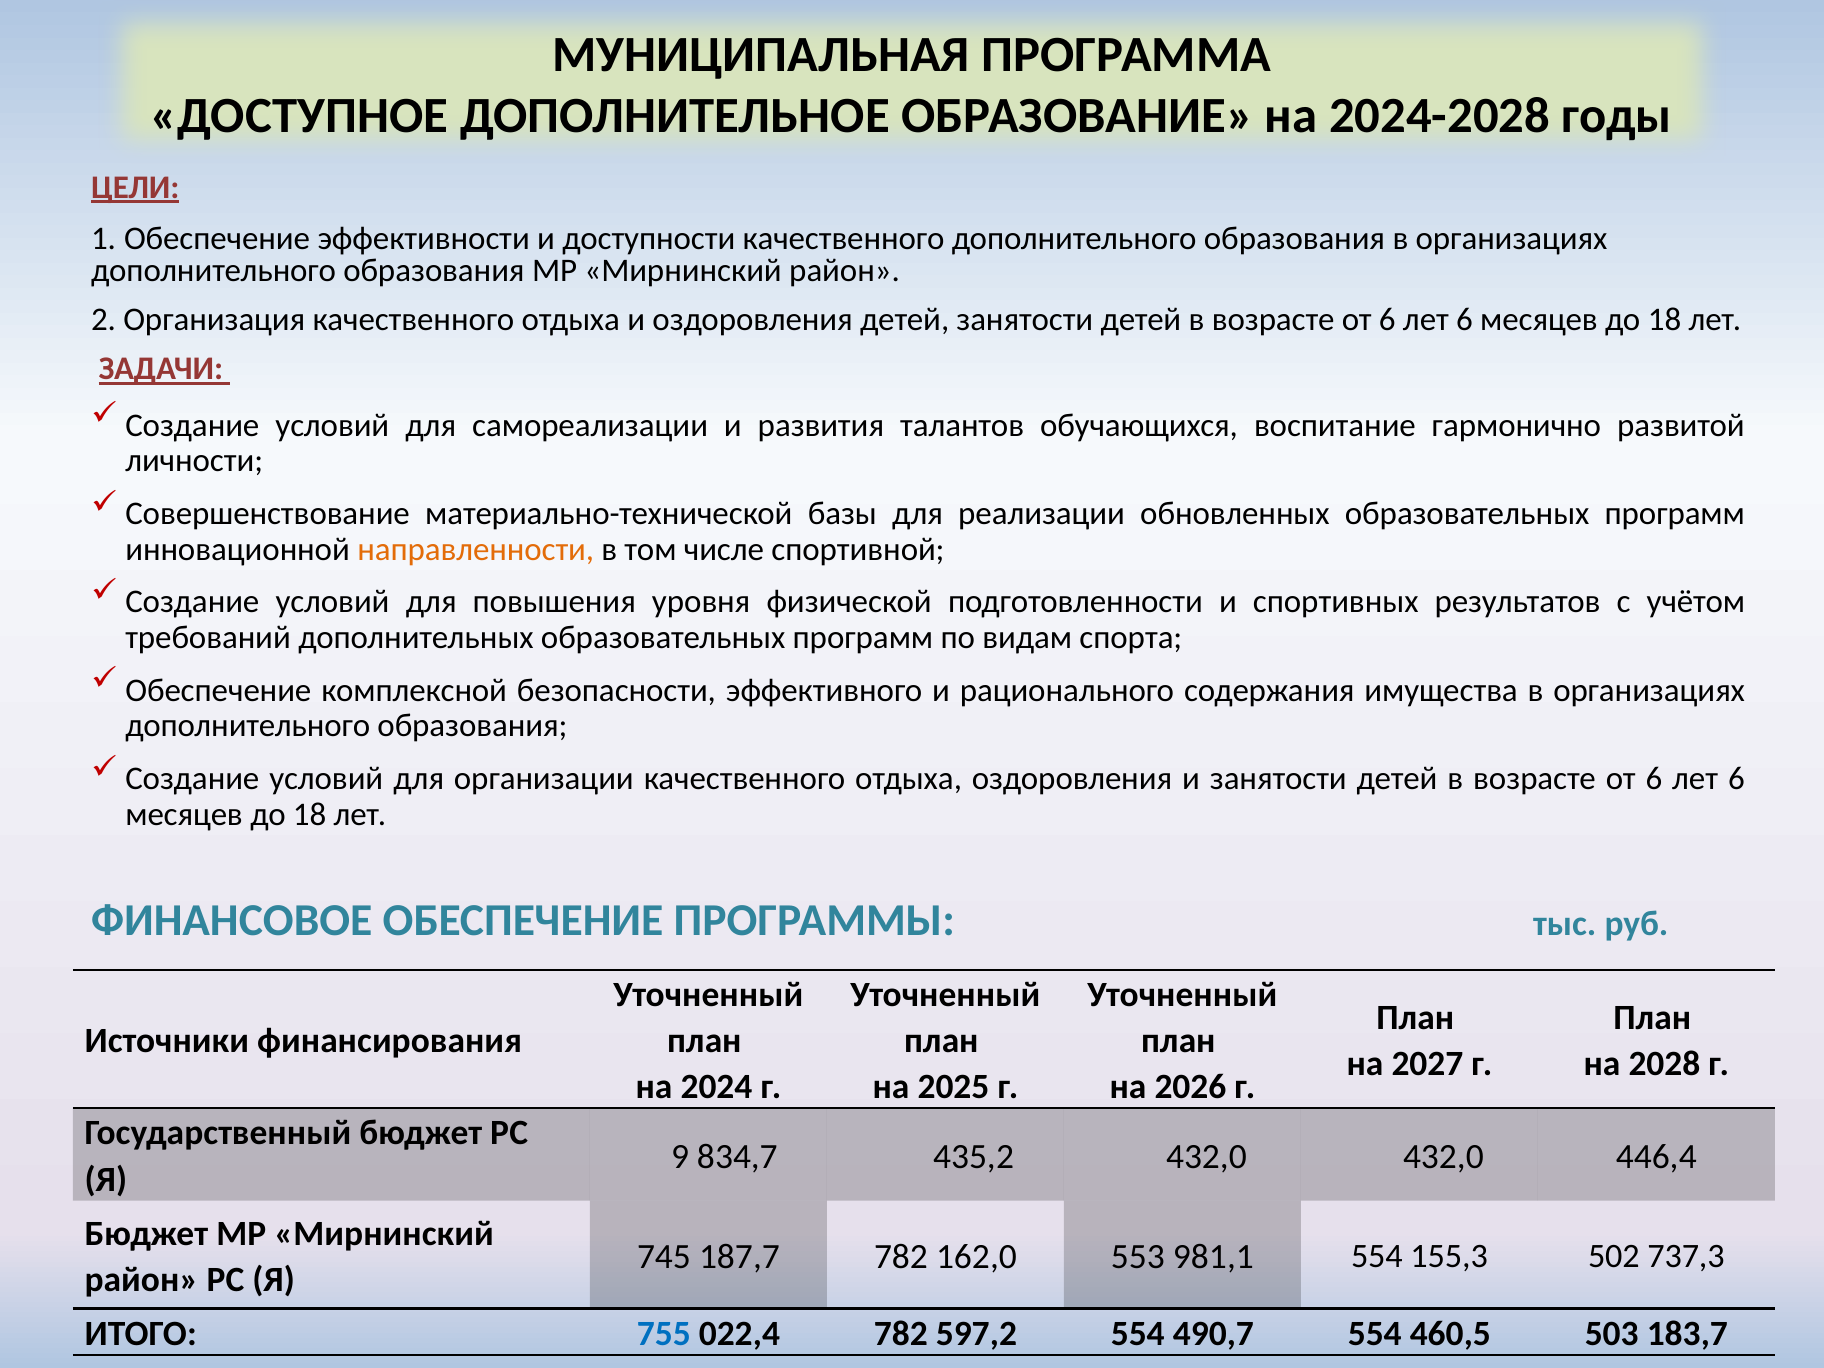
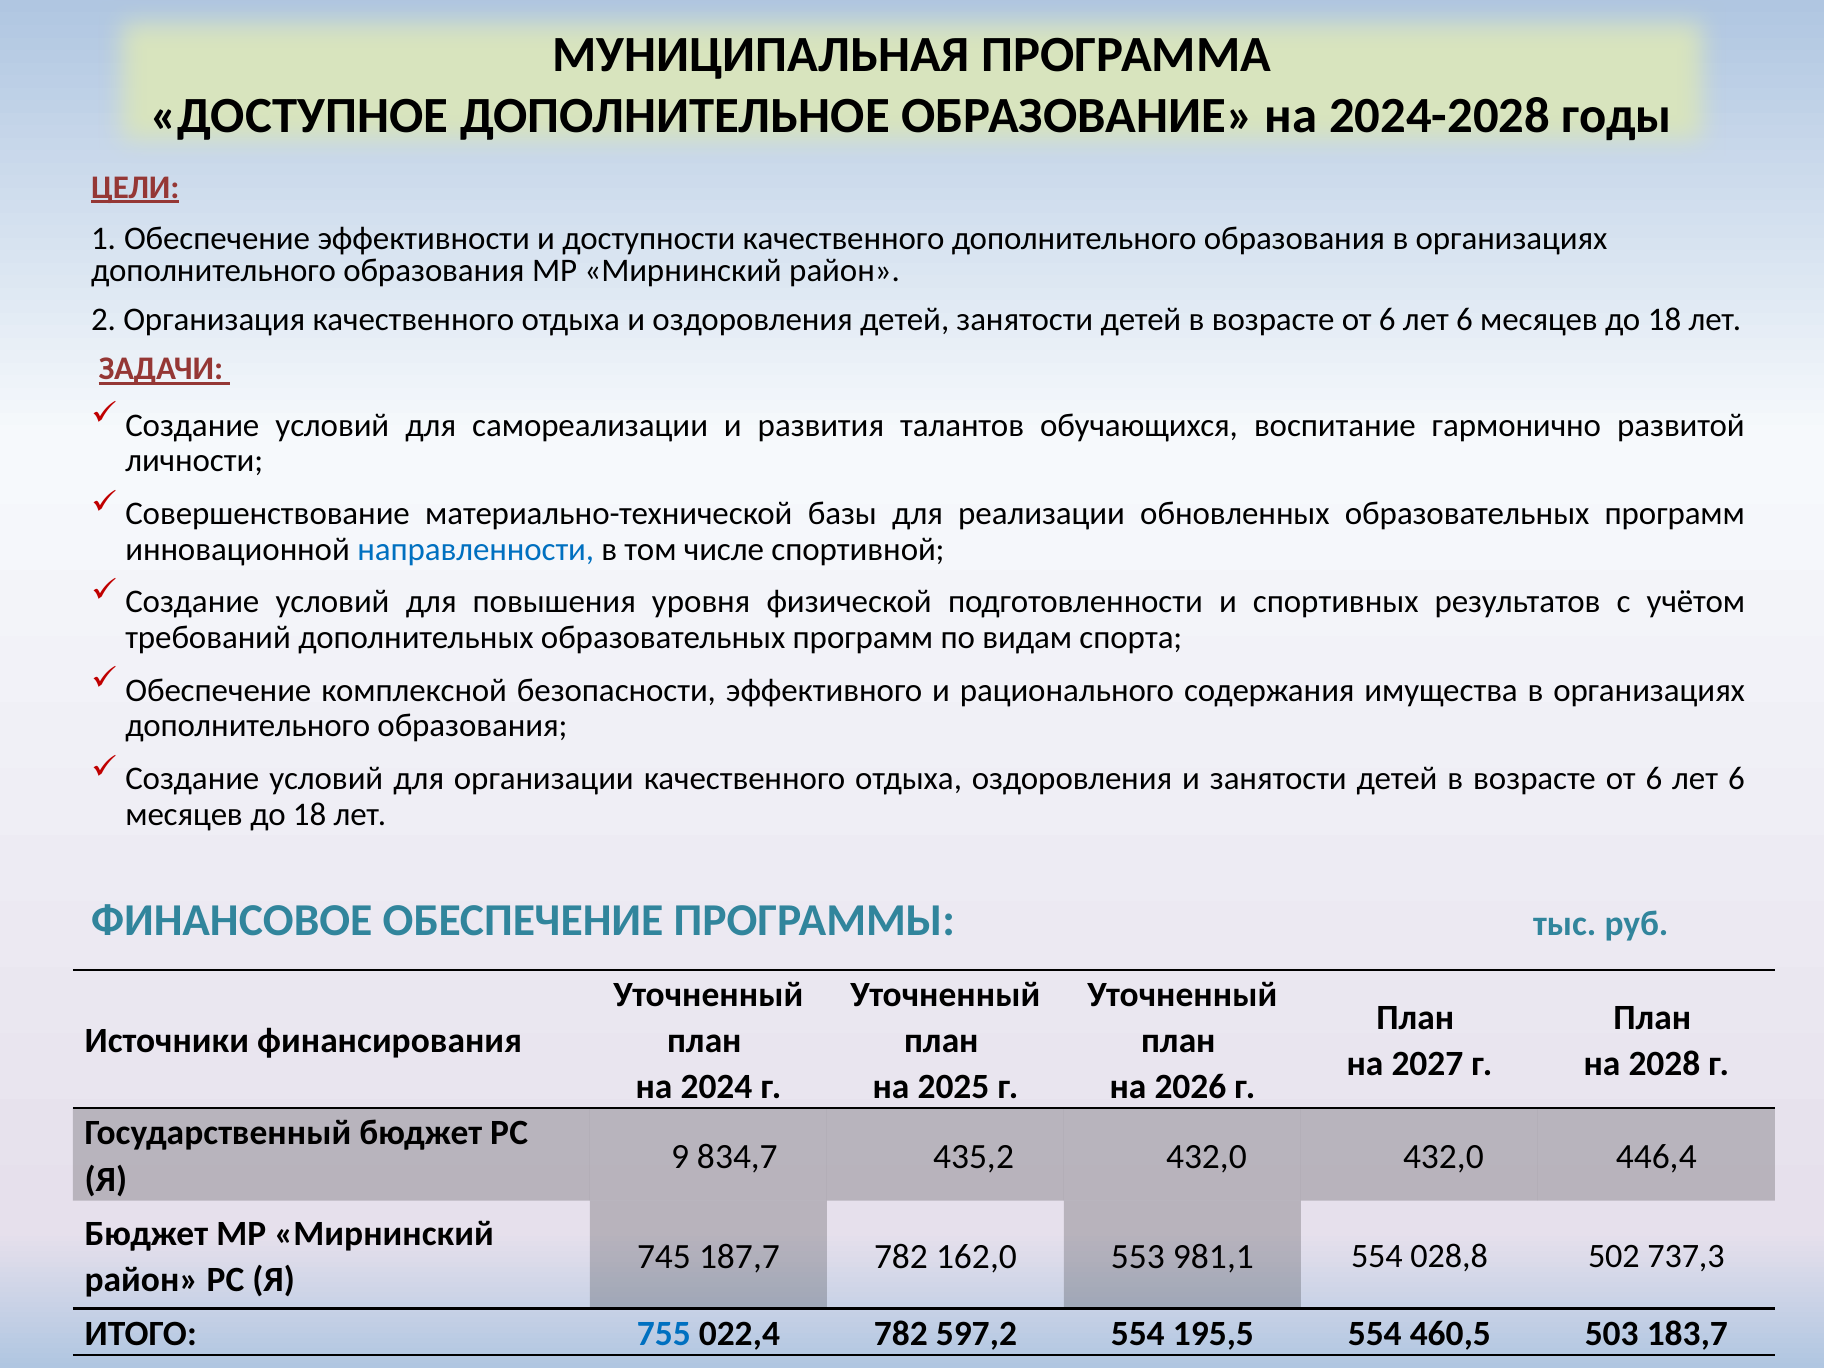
направленности colour: orange -> blue
155,3: 155,3 -> 028,8
490,7: 490,7 -> 195,5
